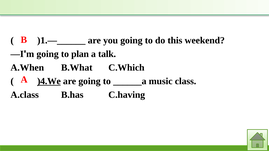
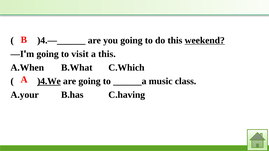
)1.—______: )1.—______ -> )4.—______
weekend underline: none -> present
plan: plan -> visit
a talk: talk -> this
A.class: A.class -> A.your
